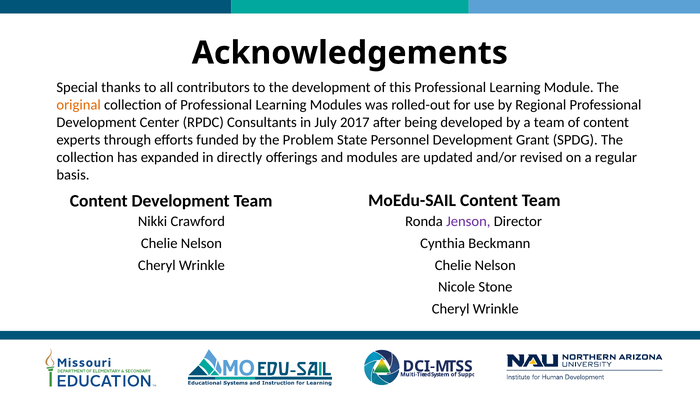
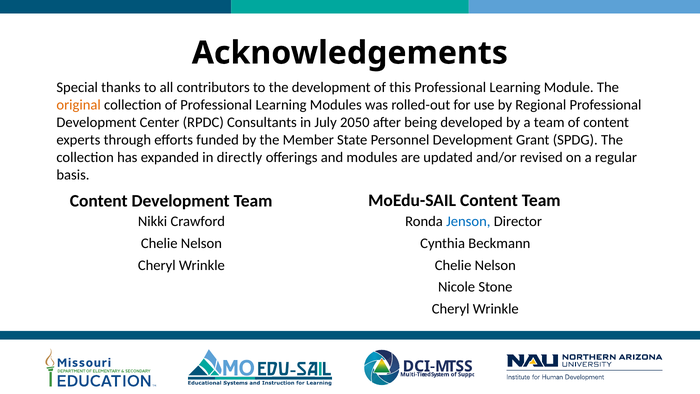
2017: 2017 -> 2050
Problem: Problem -> Member
Jenson colour: purple -> blue
